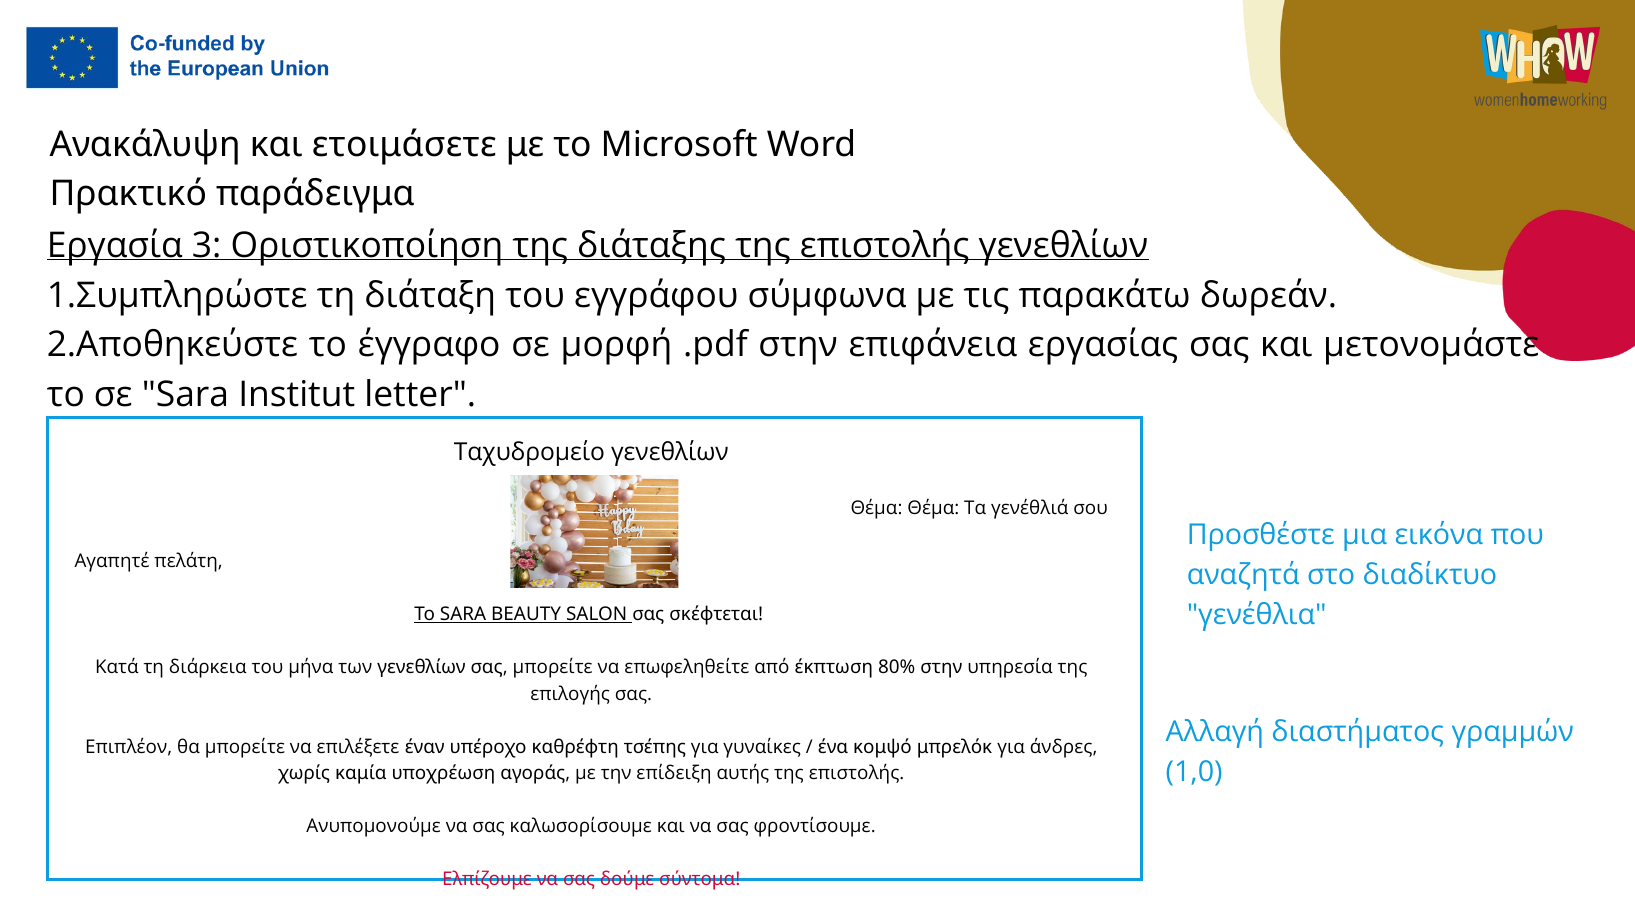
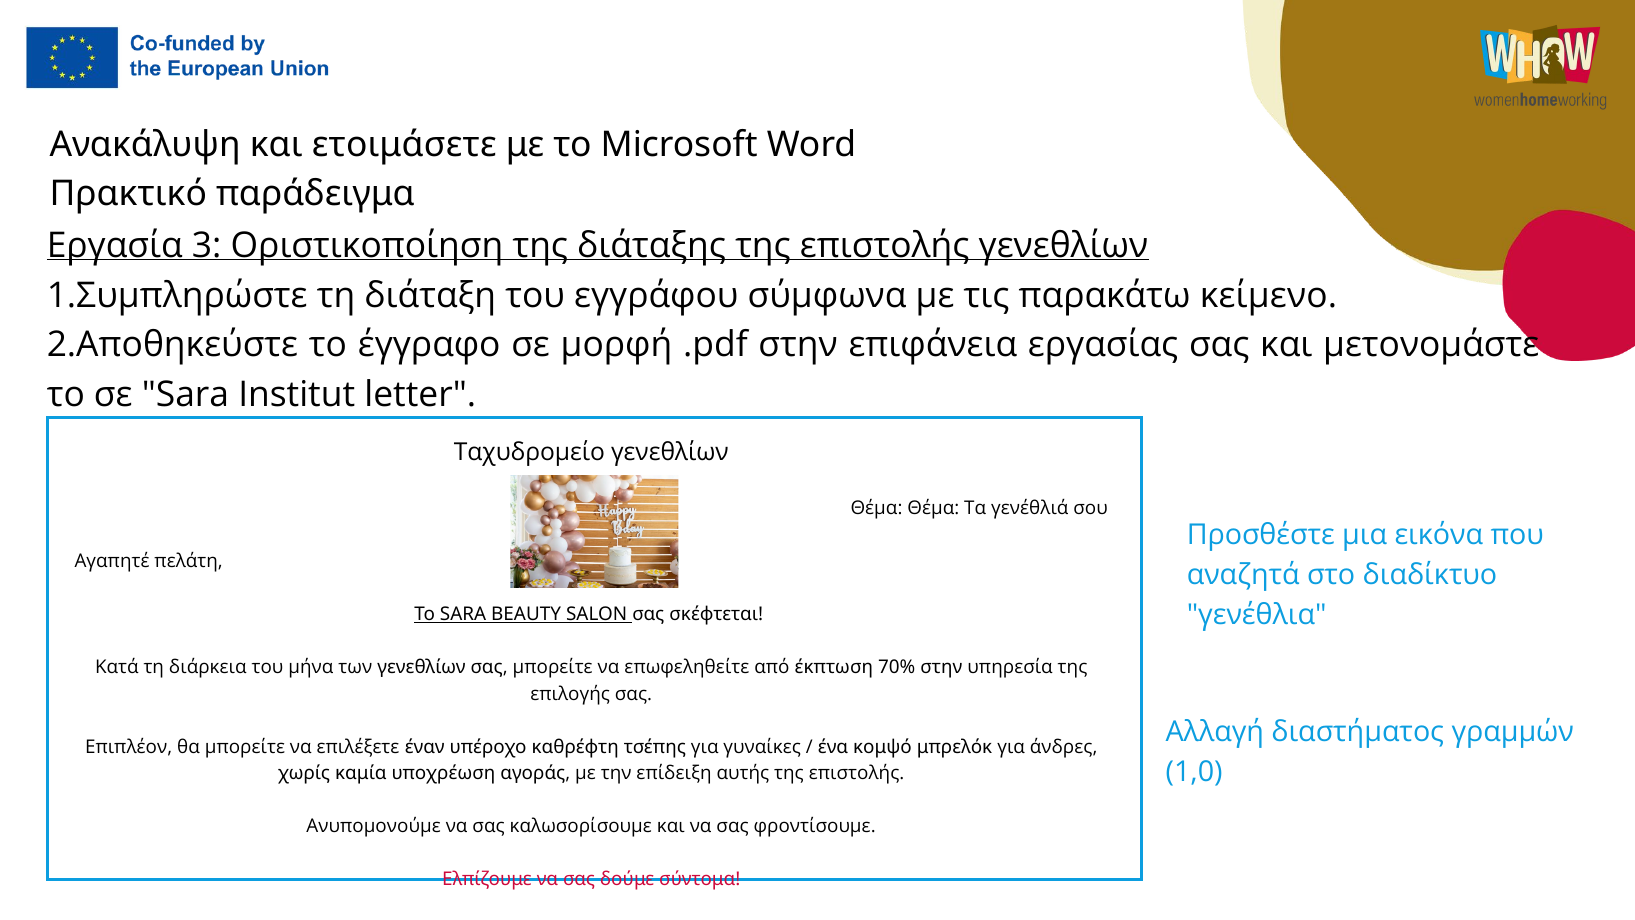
δωρεάν: δωρεάν -> κείμενο
80%: 80% -> 70%
